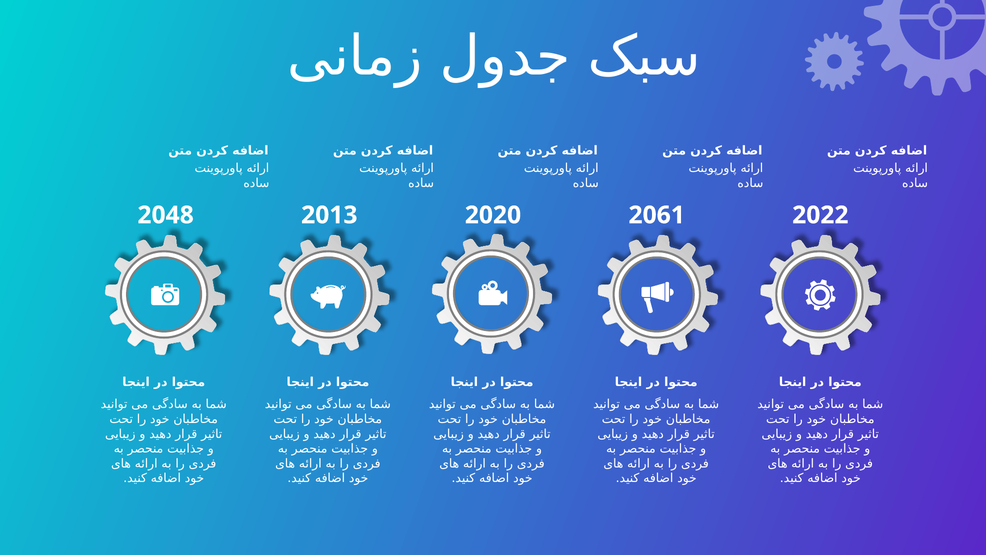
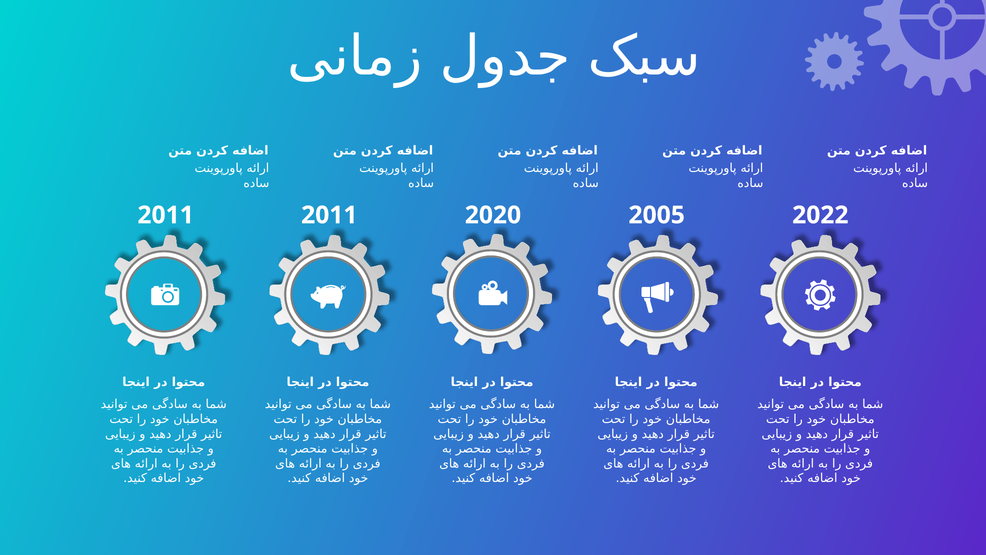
2048 at (166, 215): 2048 -> 2011
2013 at (329, 215): 2013 -> 2011
2061: 2061 -> 2005
